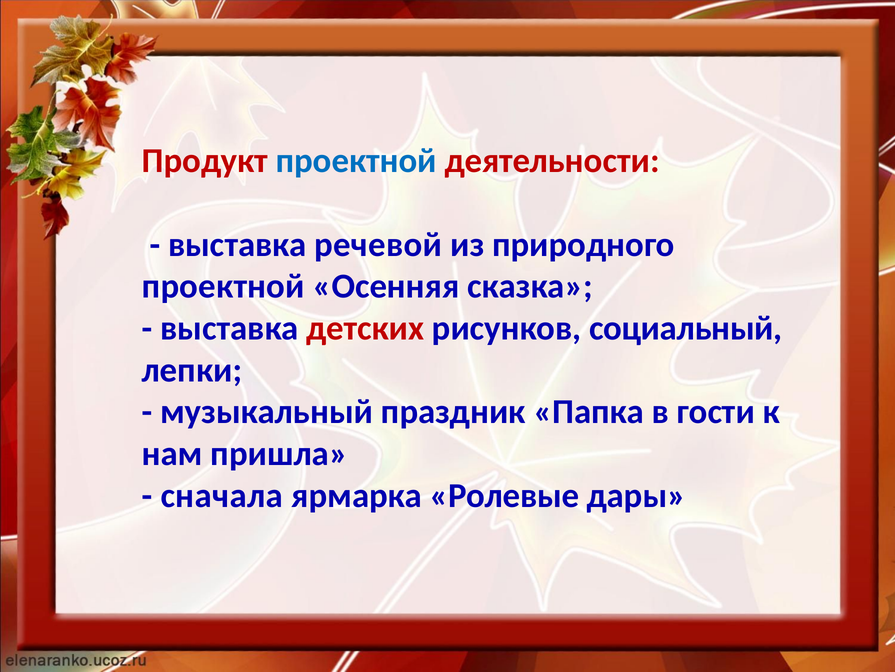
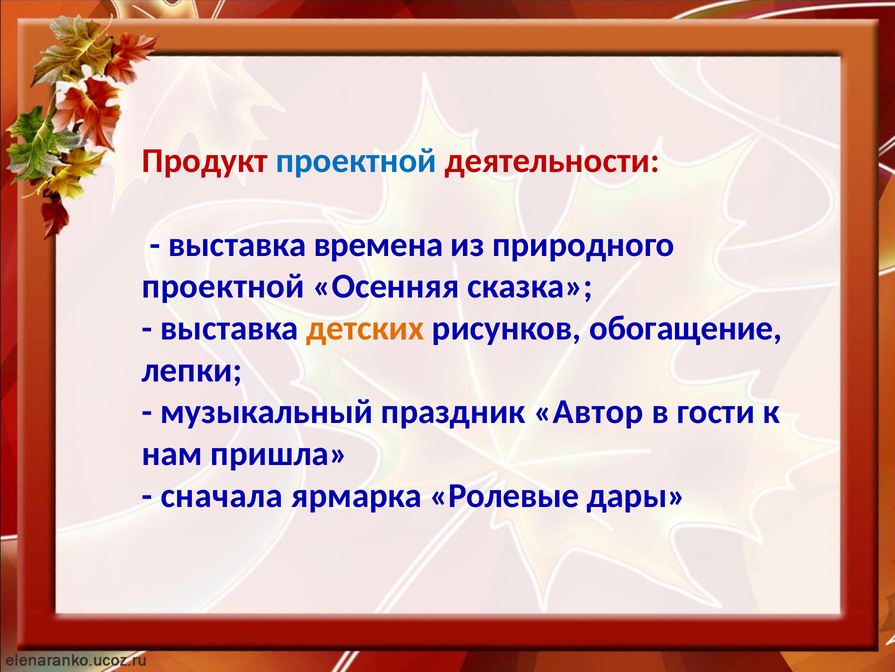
речевой: речевой -> времена
детских colour: red -> orange
социальный: социальный -> обогащение
Папка: Папка -> Автор
